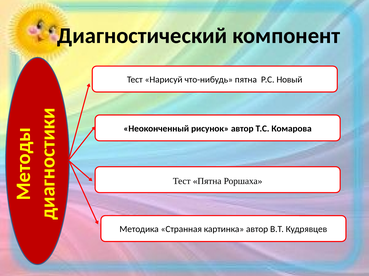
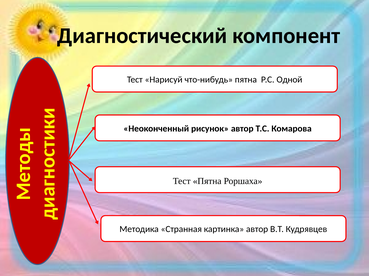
Новый: Новый -> Одной
